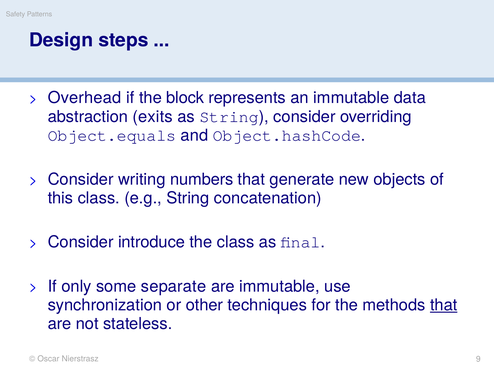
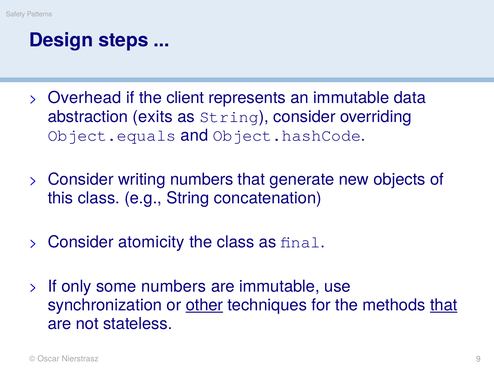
block: block -> client
introduce: introduce -> atomicity
some separate: separate -> numbers
other underline: none -> present
